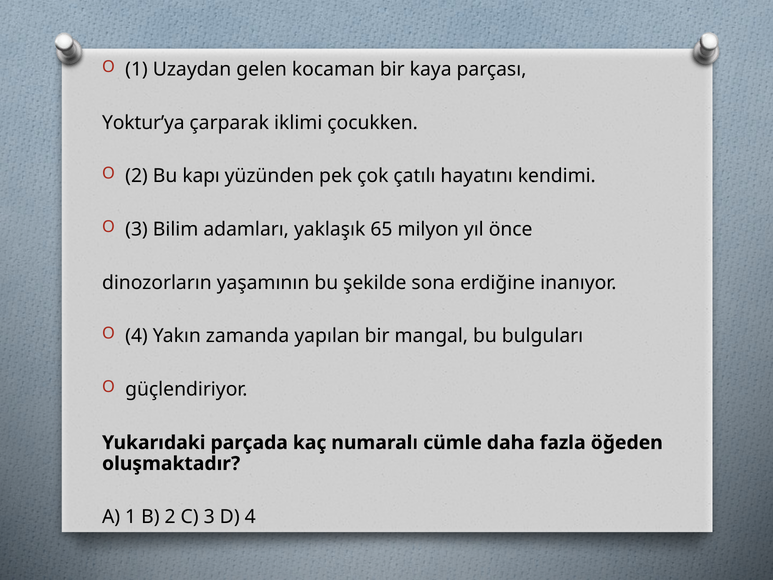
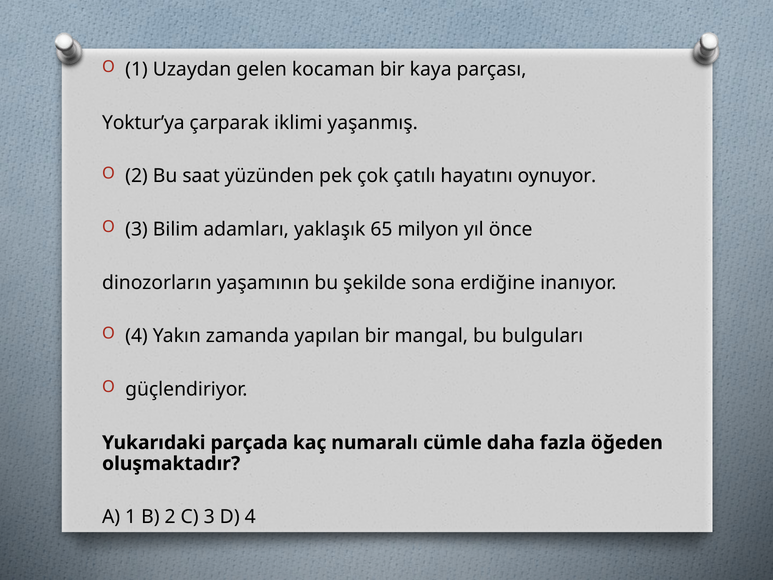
çocukken: çocukken -> yaşanmış
kapı: kapı -> saat
kendimi: kendimi -> oynuyor
